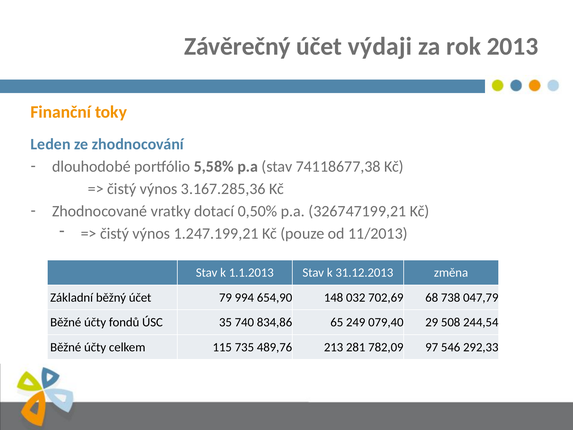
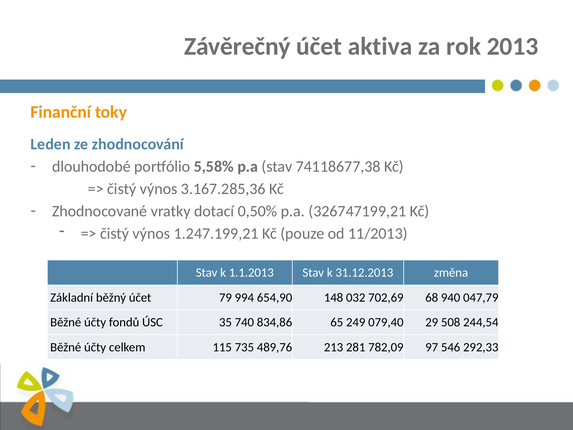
výdaji: výdaji -> aktiva
738: 738 -> 940
